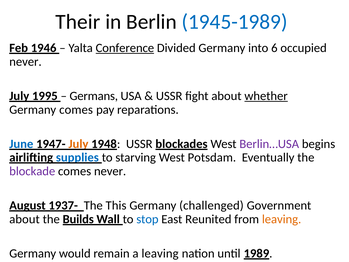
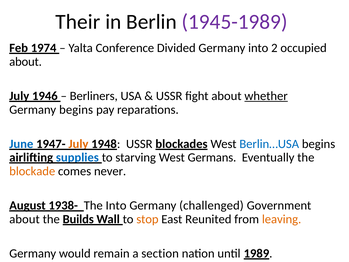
1945-1989 colour: blue -> purple
1946: 1946 -> 1974
Conference underline: present -> none
6: 6 -> 2
never at (25, 62): never -> about
1995: 1995 -> 1946
Germans: Germans -> Berliners
Germany comes: comes -> begins
Berlin…USA colour: purple -> blue
Potsdam: Potsdam -> Germans
blockade colour: purple -> orange
1937-: 1937- -> 1938-
The This: This -> Into
stop colour: blue -> orange
a leaving: leaving -> section
